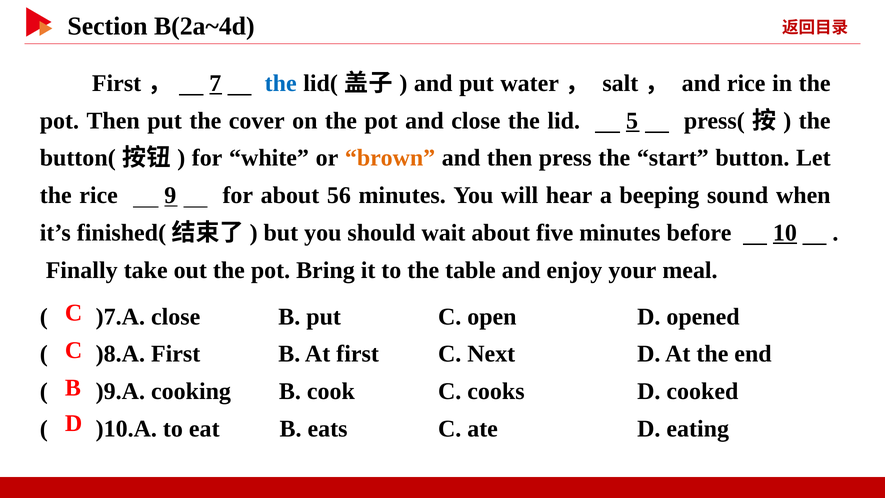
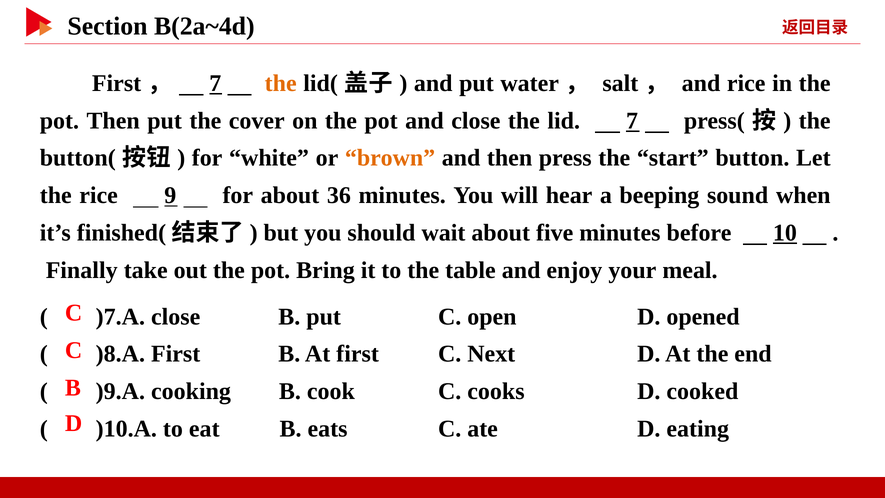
the at (281, 83) colour: blue -> orange
lid 5: 5 -> 7
56: 56 -> 36
